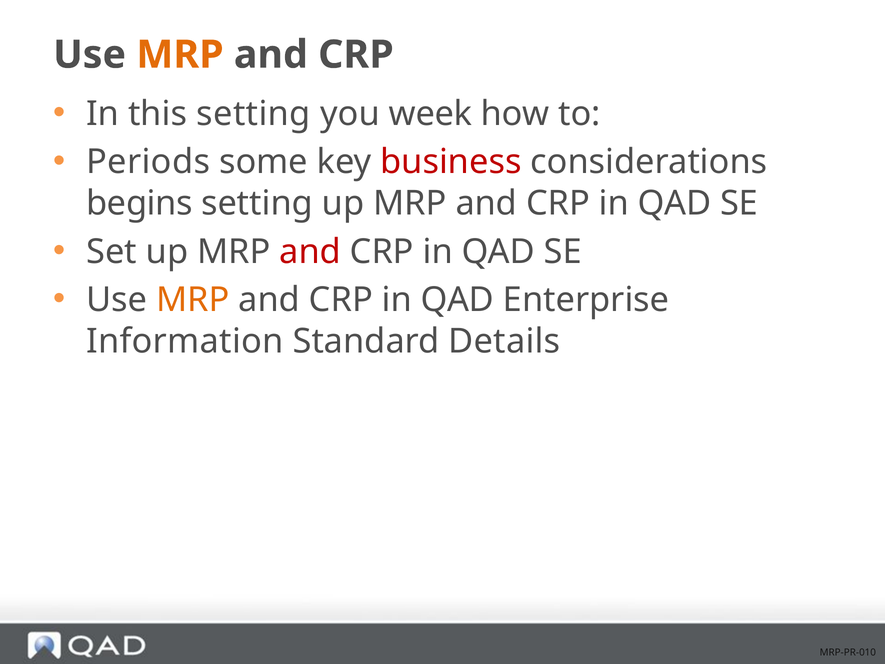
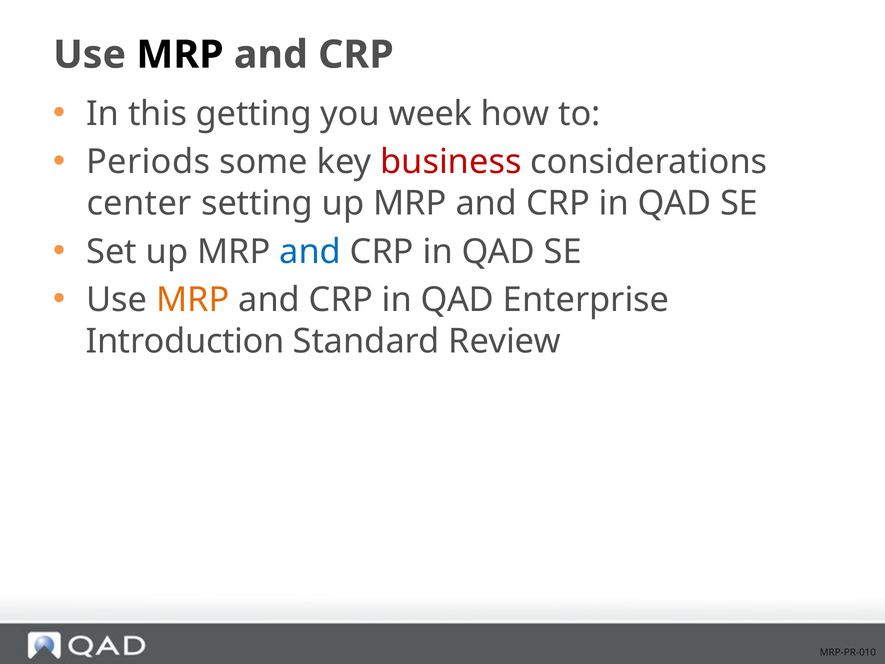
MRP at (180, 55) colour: orange -> black
this setting: setting -> getting
begins: begins -> center
and at (310, 252) colour: red -> blue
Information: Information -> Introduction
Details: Details -> Review
